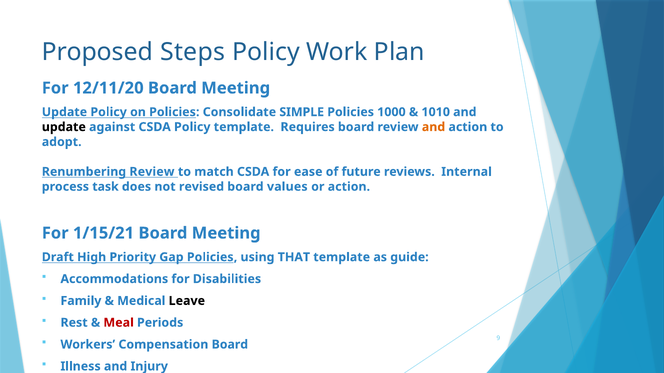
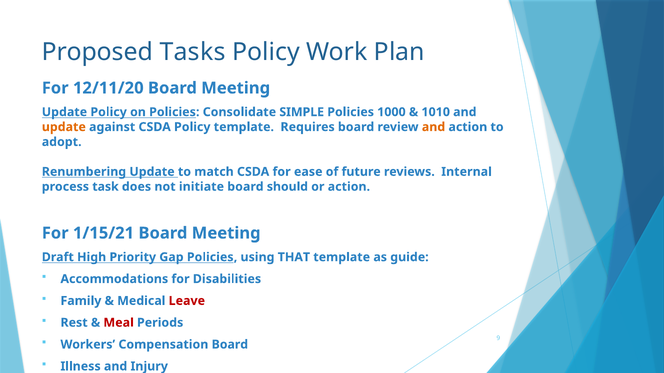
Steps: Steps -> Tasks
update at (64, 127) colour: black -> orange
Renumbering Review: Review -> Update
revised: revised -> initiate
values: values -> should
Leave colour: black -> red
